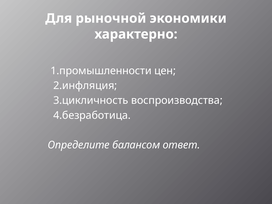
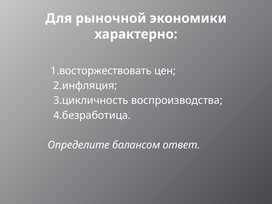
1.промышленности: 1.промышленности -> 1.восторжествовать
